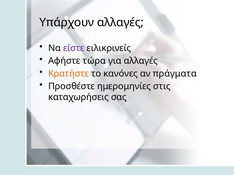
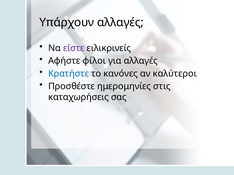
τώρα: τώρα -> φίλοι
Κρατήστε colour: orange -> blue
πράγματα: πράγματα -> καλύτεροι
